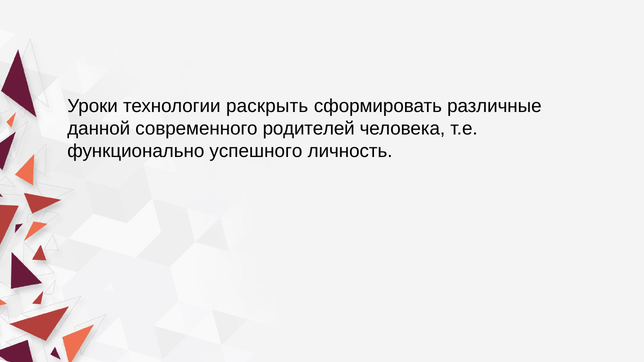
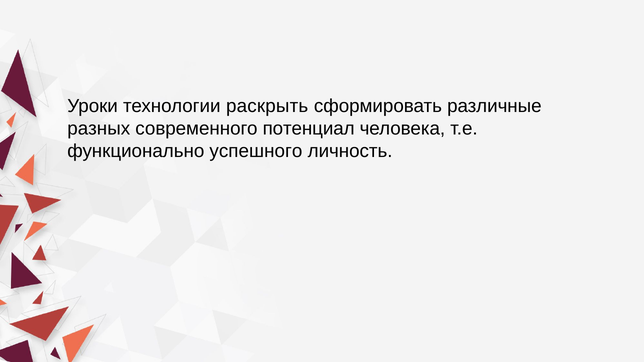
данной: данной -> разных
родителей: родителей -> потенциал
